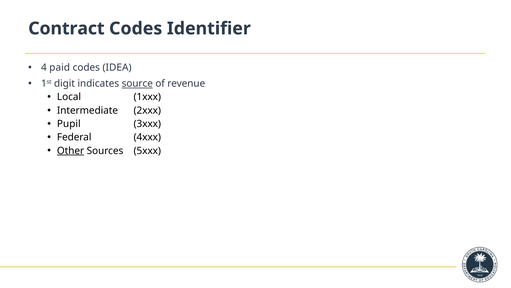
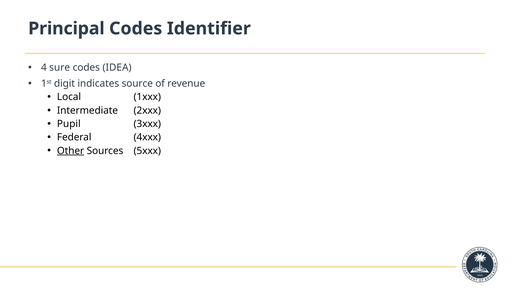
Contract: Contract -> Principal
paid: paid -> sure
source underline: present -> none
